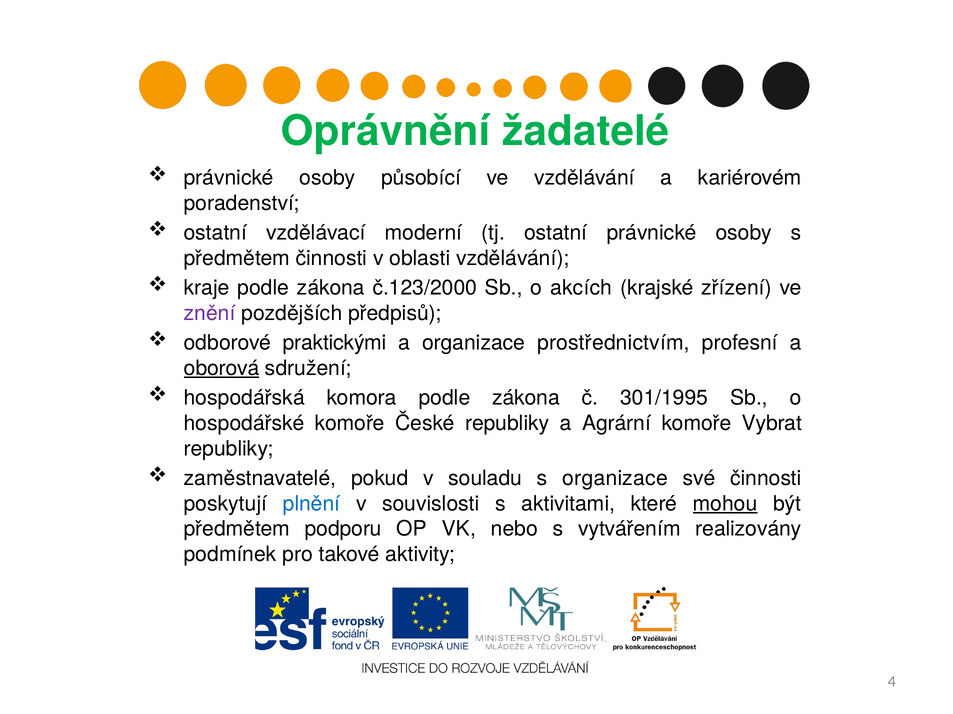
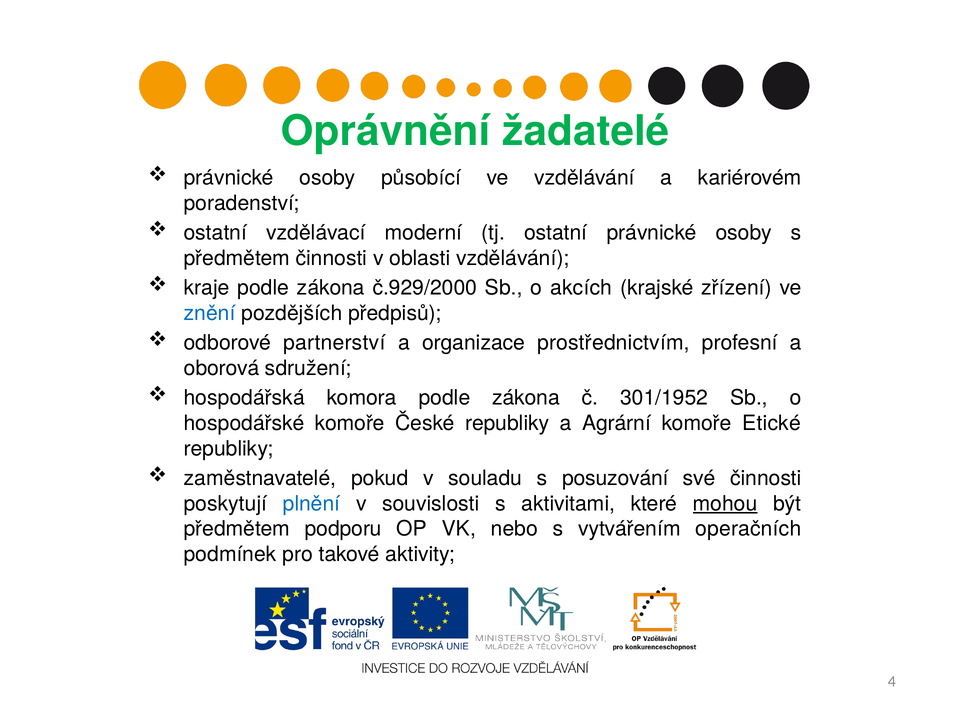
č.123/2000: č.123/2000 -> č.929/2000
znění colour: purple -> blue
praktickými: praktickými -> partnerství
oborová underline: present -> none
301/1995: 301/1995 -> 301/1952
Vybrat: Vybrat -> Etické
s organizace: organizace -> posuzování
realizovány: realizovány -> operačních
